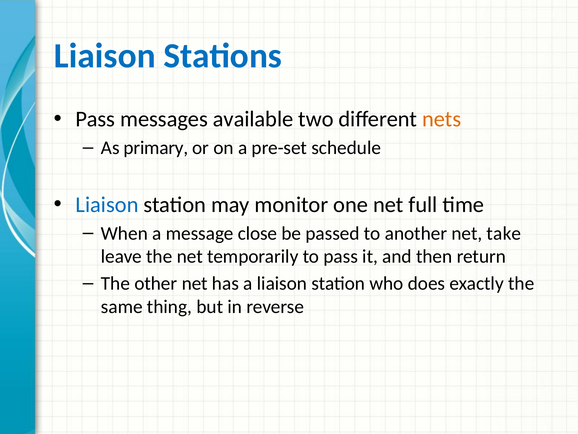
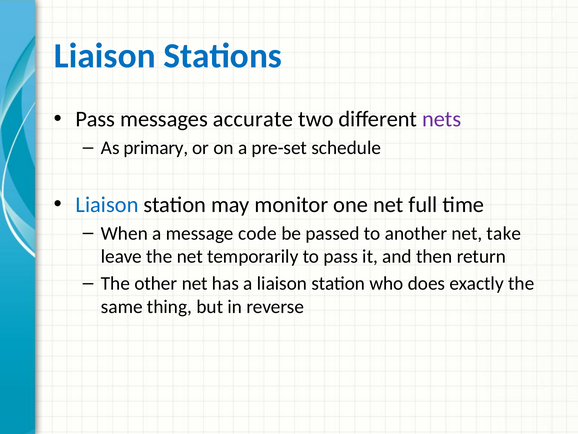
available: available -> accurate
nets colour: orange -> purple
close: close -> code
